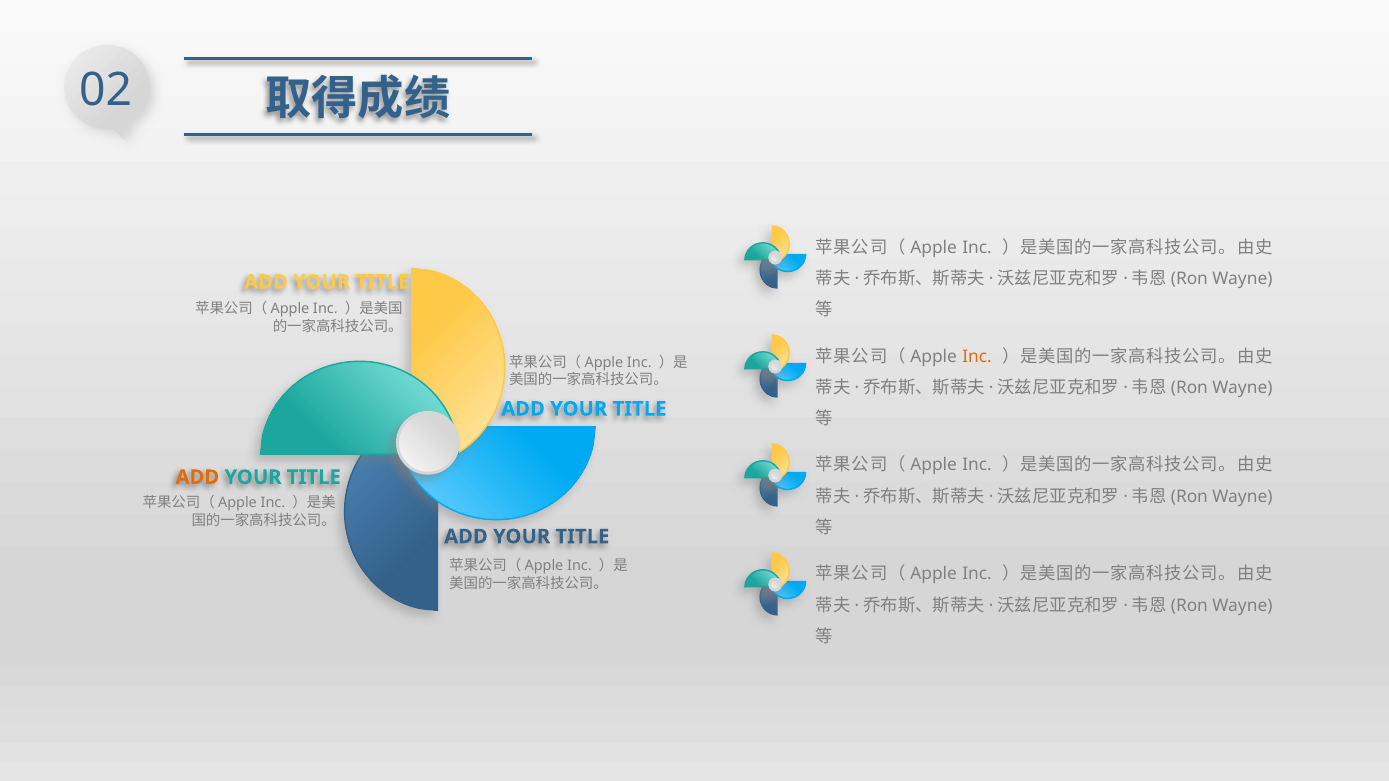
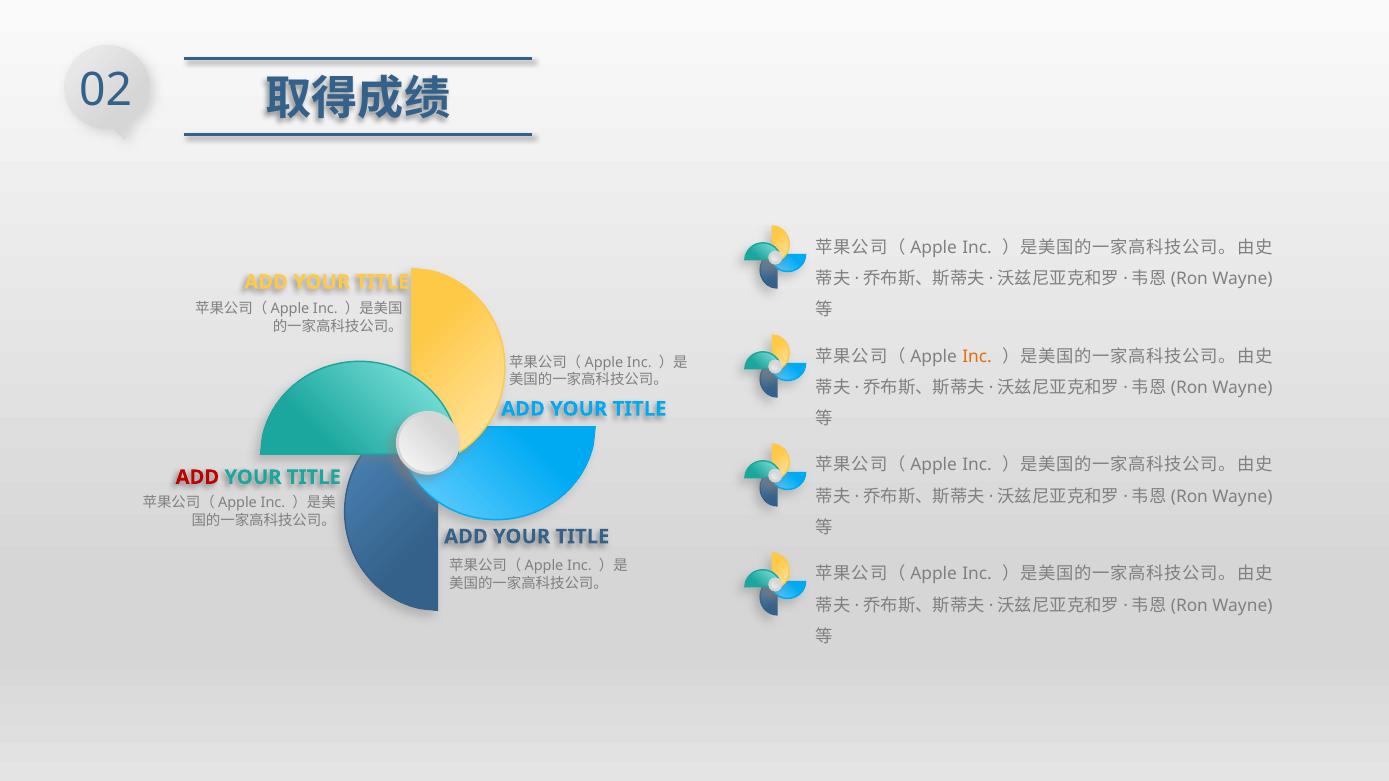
ADD at (197, 477) colour: orange -> red
